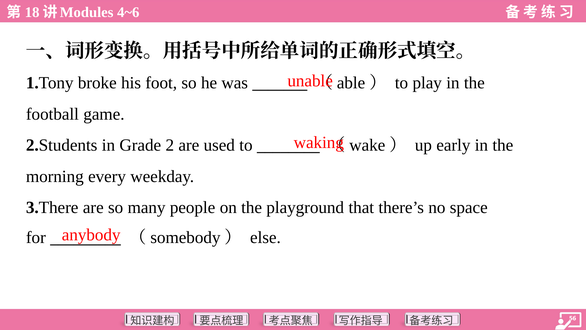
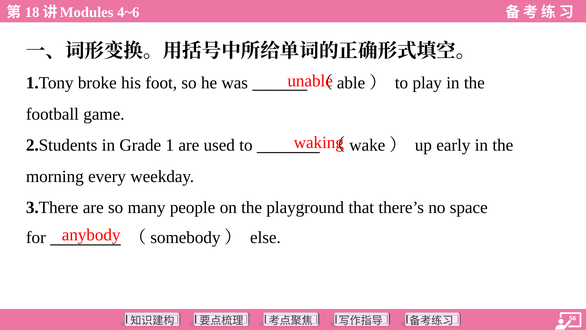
2: 2 -> 1
